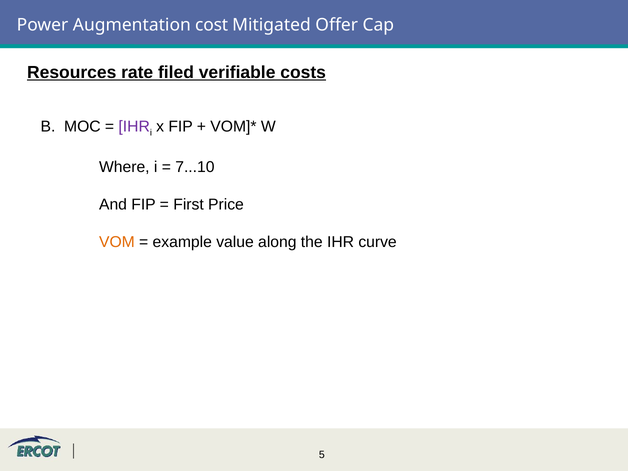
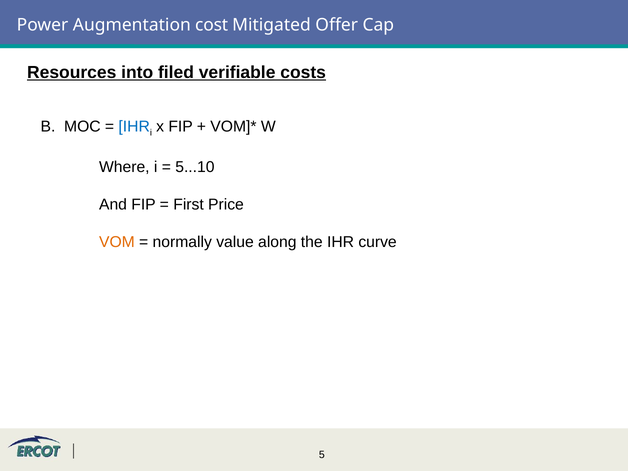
rate: rate -> into
IHR at (134, 127) colour: purple -> blue
7...10: 7...10 -> 5...10
example: example -> normally
